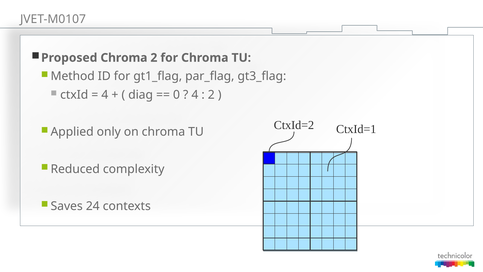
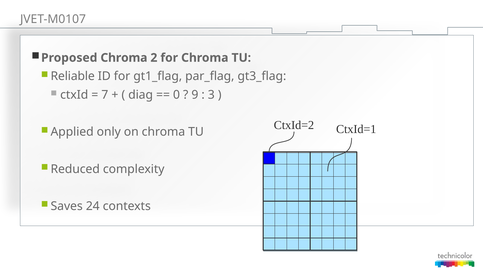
Method: Method -> Reliable
4 at (105, 95): 4 -> 7
4 at (195, 95): 4 -> 9
2 at (211, 95): 2 -> 3
